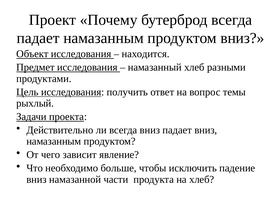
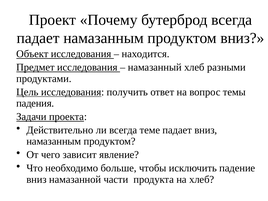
рыхлый: рыхлый -> падения
всегда вниз: вниз -> теме
